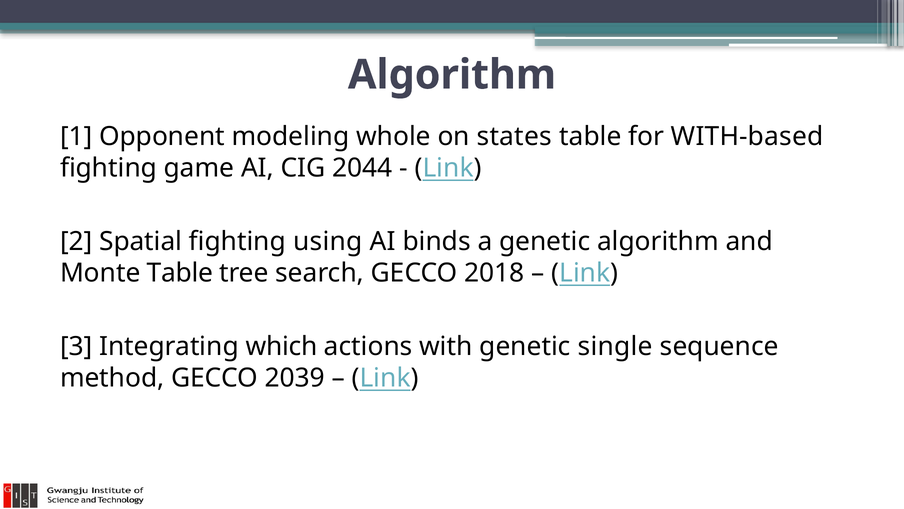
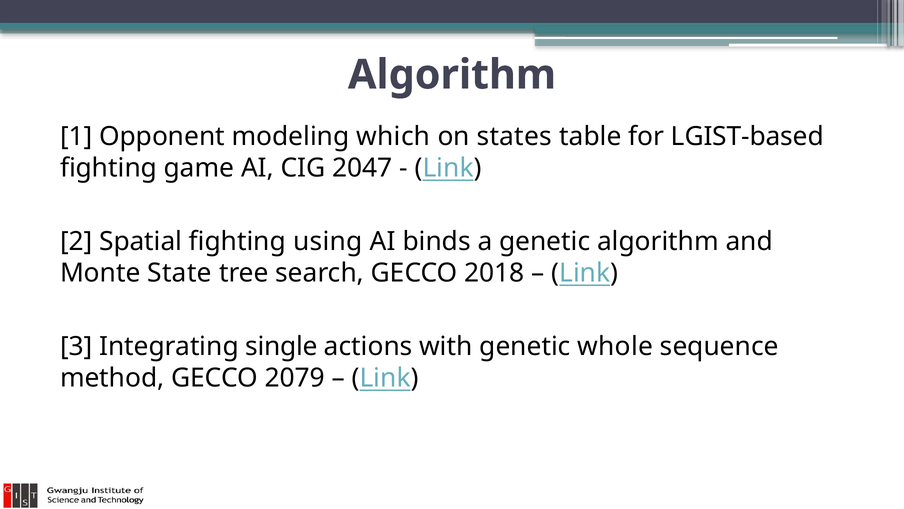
whole: whole -> which
WITH-based: WITH-based -> LGIST-based
2044: 2044 -> 2047
Monte Table: Table -> State
which: which -> single
single: single -> whole
2039: 2039 -> 2079
